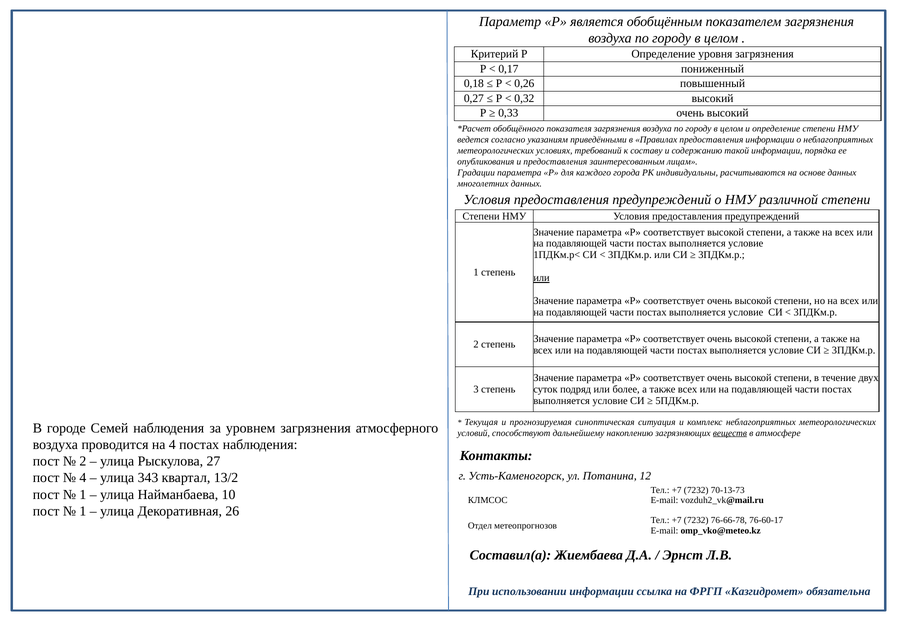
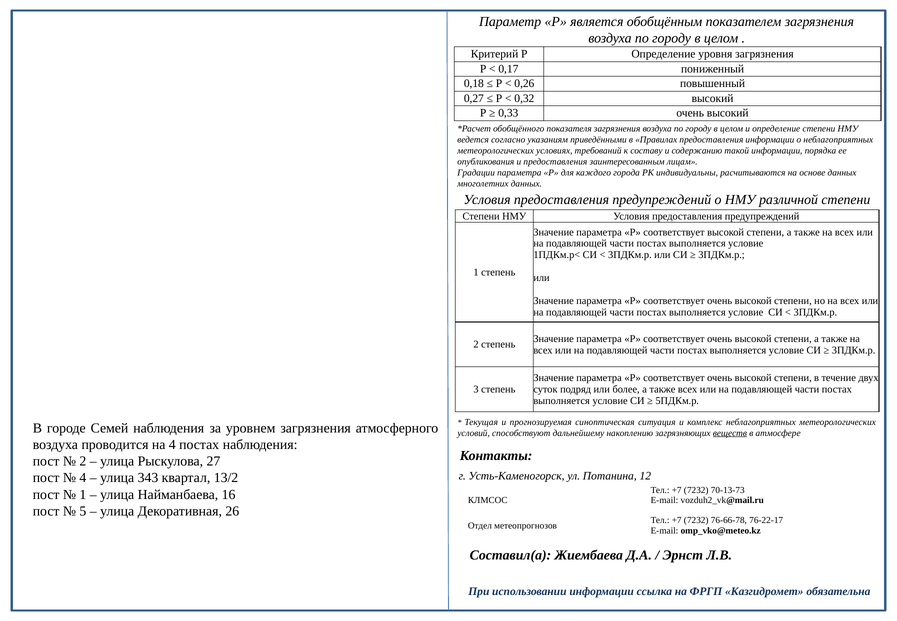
или at (542, 278) underline: present -> none
10: 10 -> 16
1 at (83, 511): 1 -> 5
76-60-17: 76-60-17 -> 76-22-17
